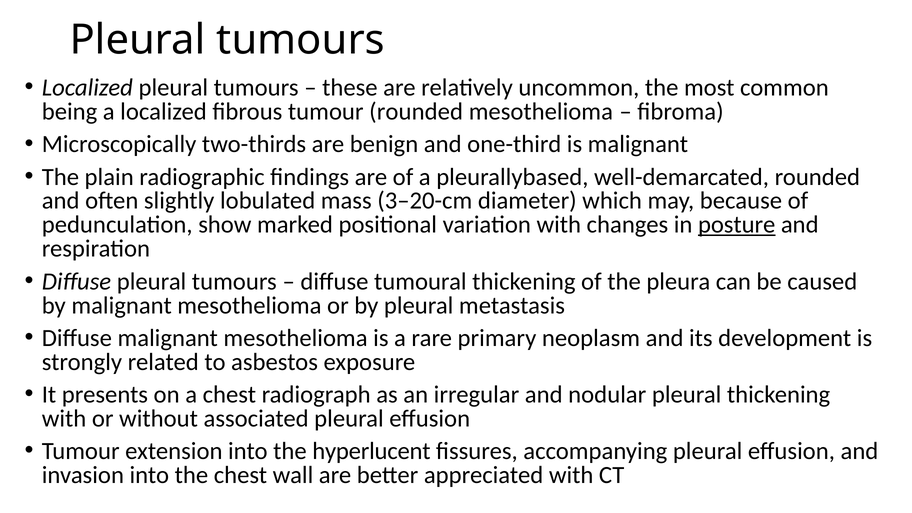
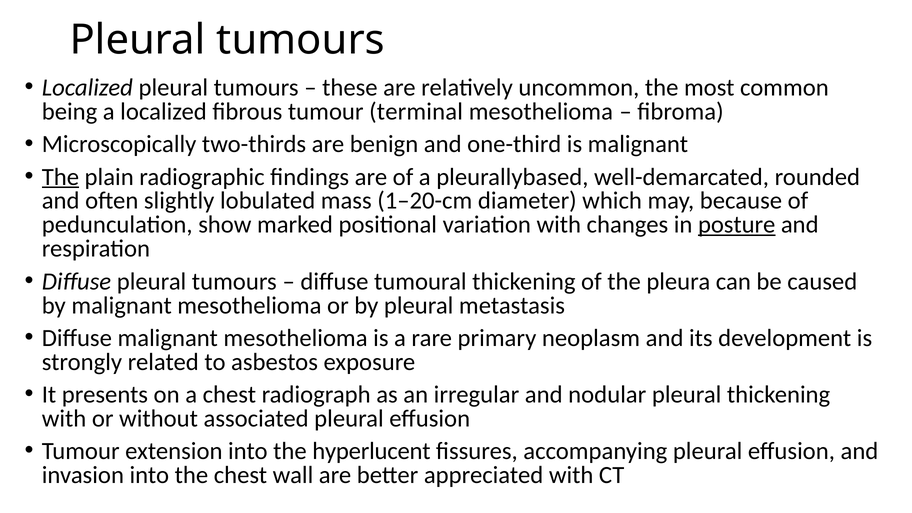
tumour rounded: rounded -> terminal
The at (60, 177) underline: none -> present
3–20-cm: 3–20-cm -> 1–20-cm
